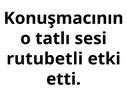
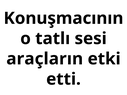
rutubetli: rutubetli -> araçların
